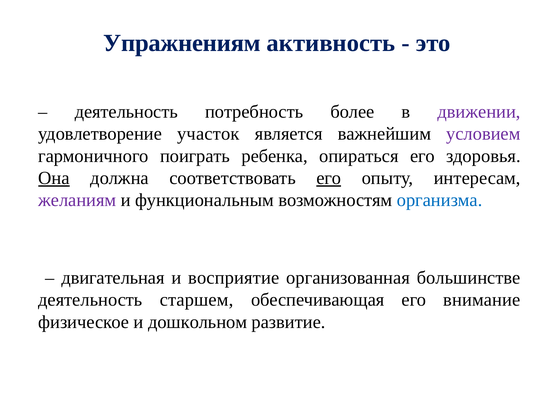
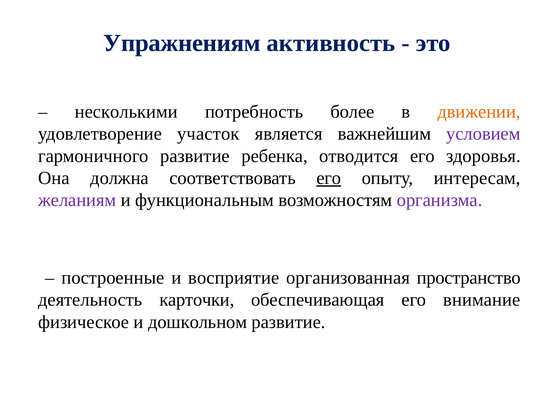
деятельность at (126, 112): деятельность -> несколькими
движении colour: purple -> orange
гармоничного поиграть: поиграть -> развитие
опираться: опираться -> отводится
Она underline: present -> none
организма colour: blue -> purple
двигательная: двигательная -> построенные
большинстве: большинстве -> пространство
старшем: старшем -> карточки
